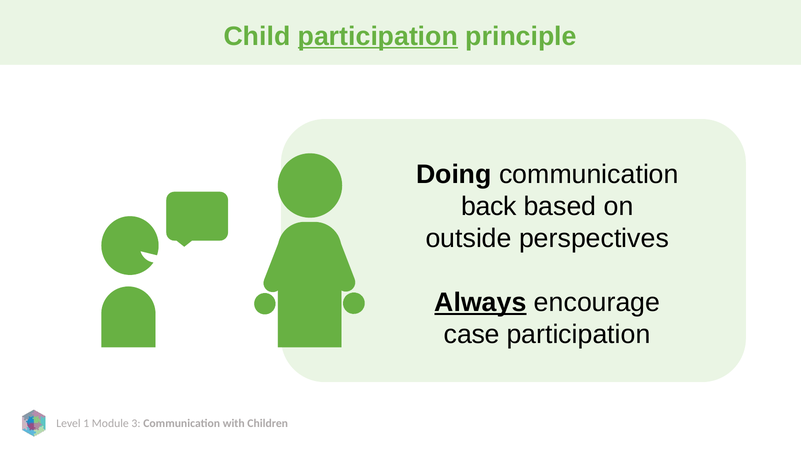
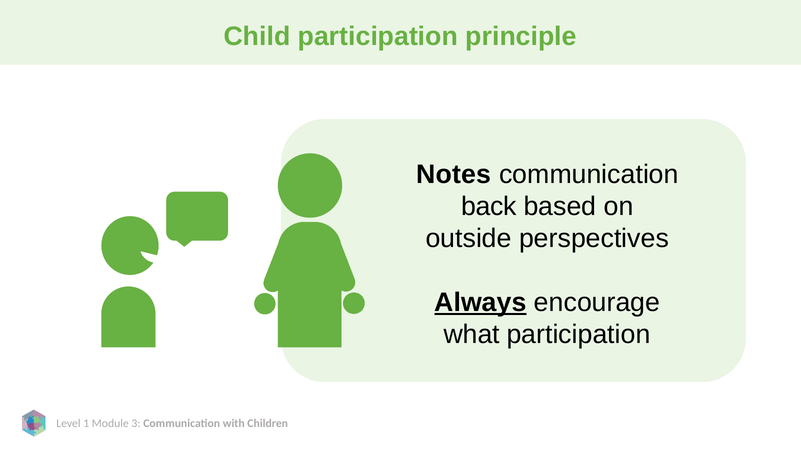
participation at (378, 36) underline: present -> none
Doing: Doing -> Notes
case: case -> what
